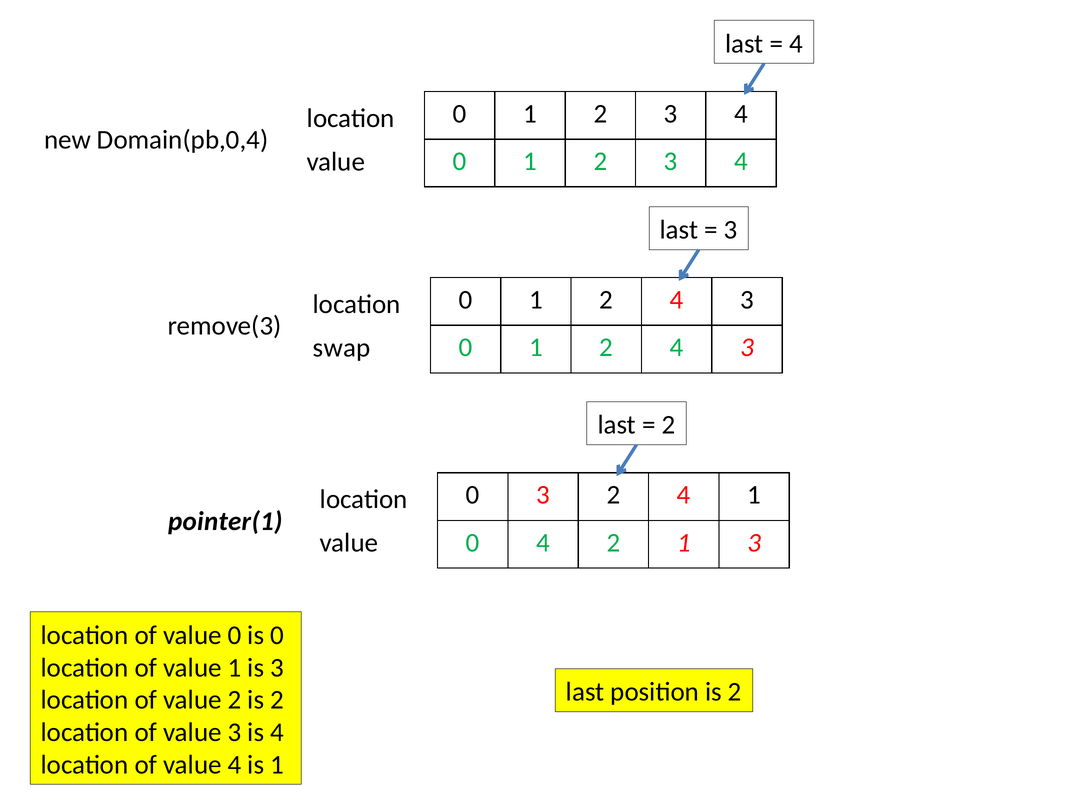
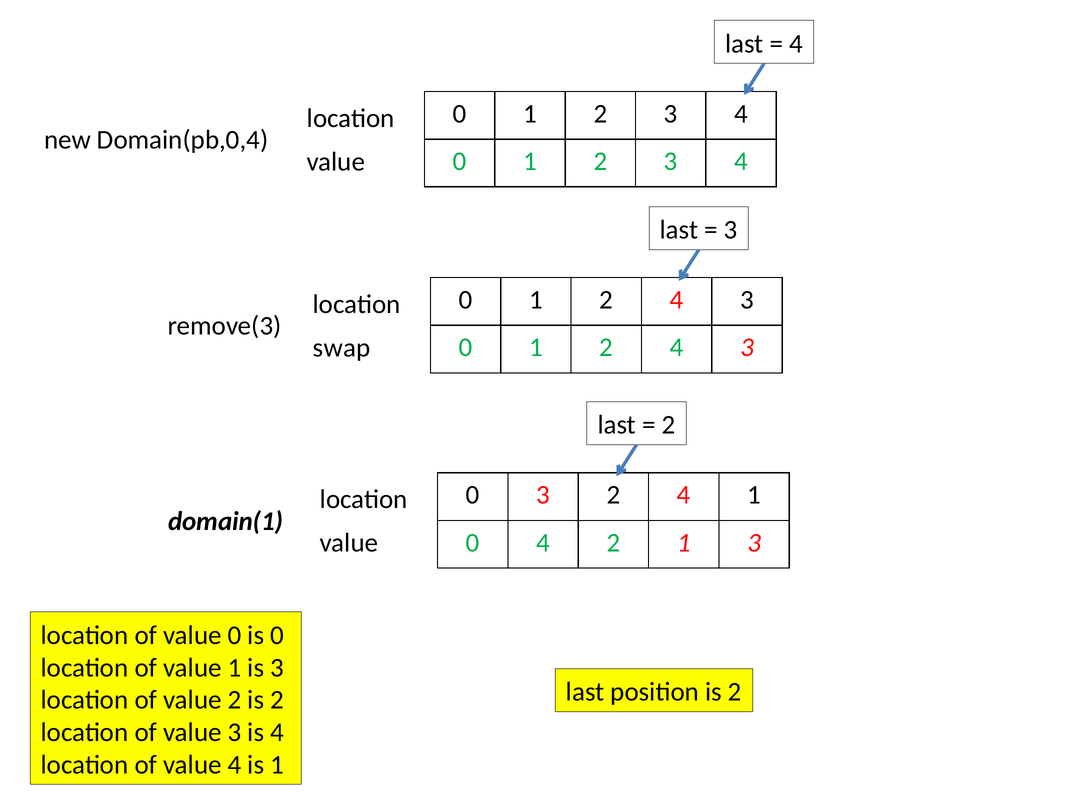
pointer(1: pointer(1 -> domain(1
